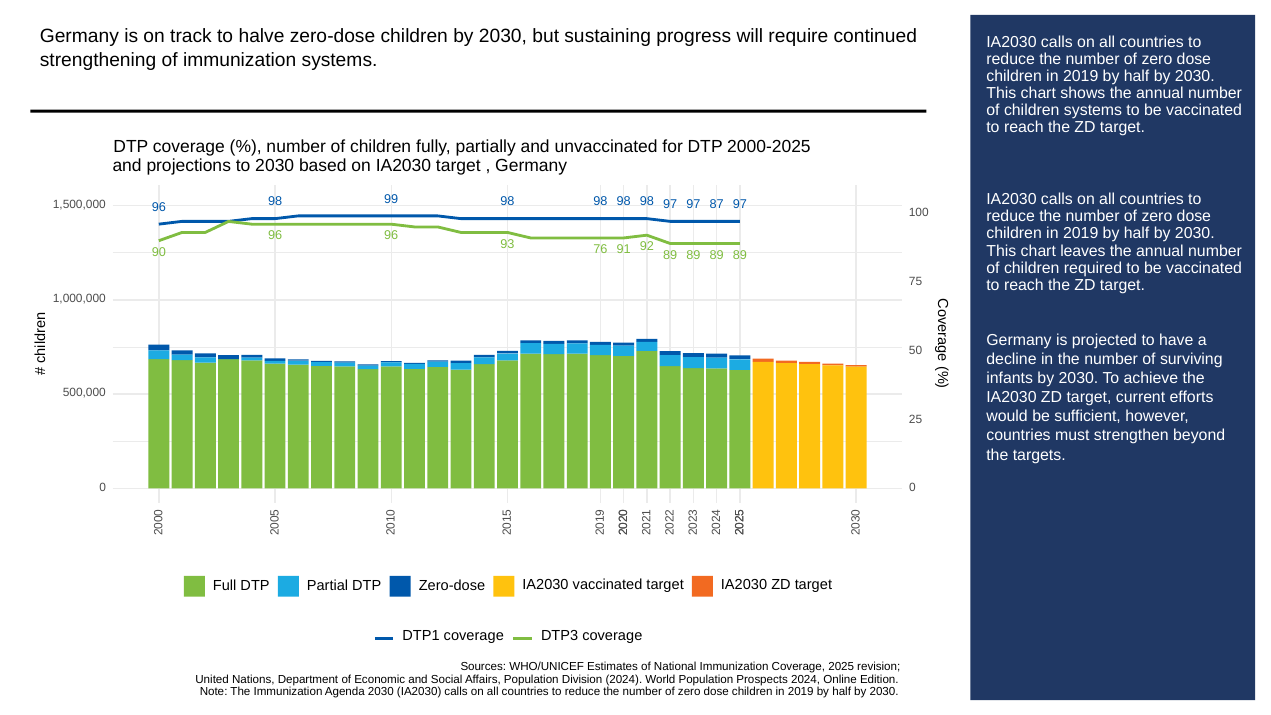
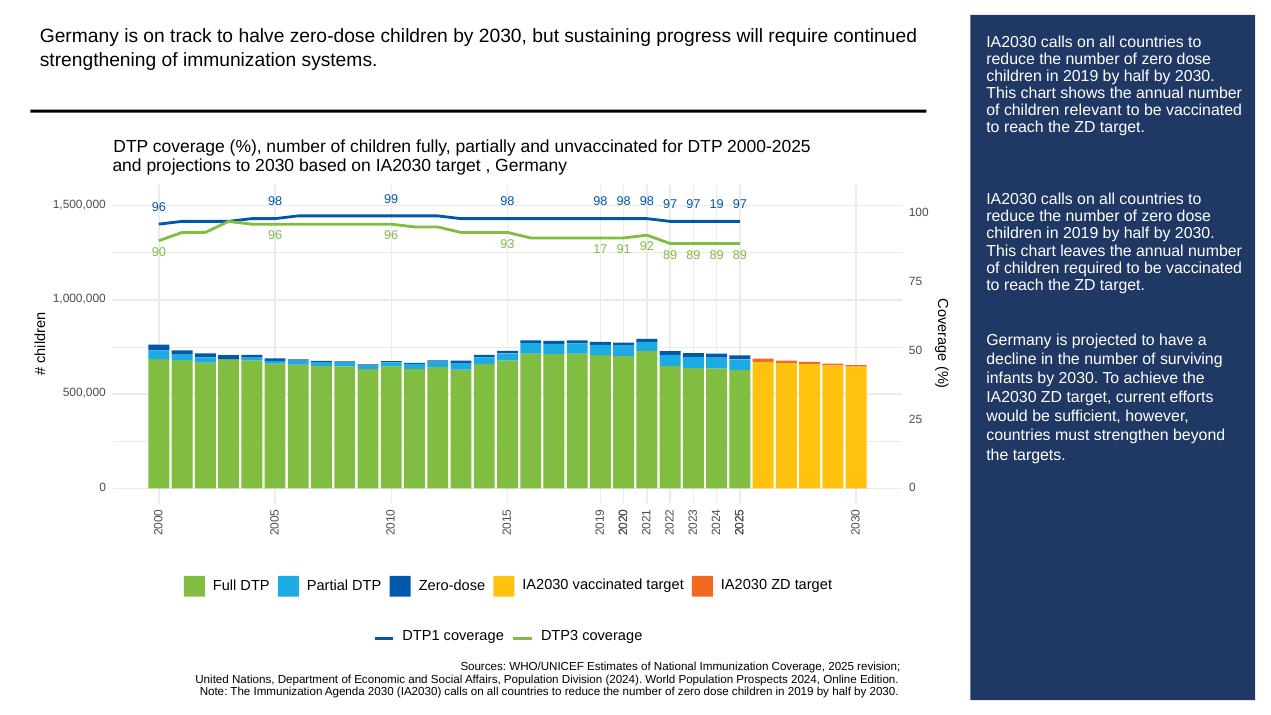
children systems: systems -> relevant
87: 87 -> 19
76: 76 -> 17
